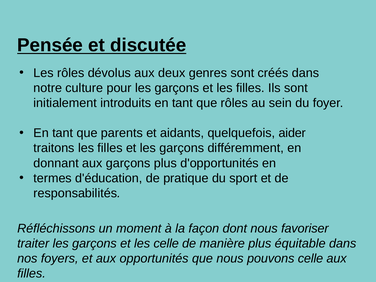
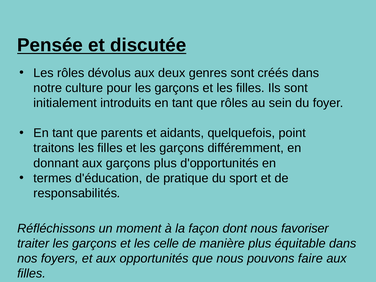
aider: aider -> point
pouvons celle: celle -> faire
